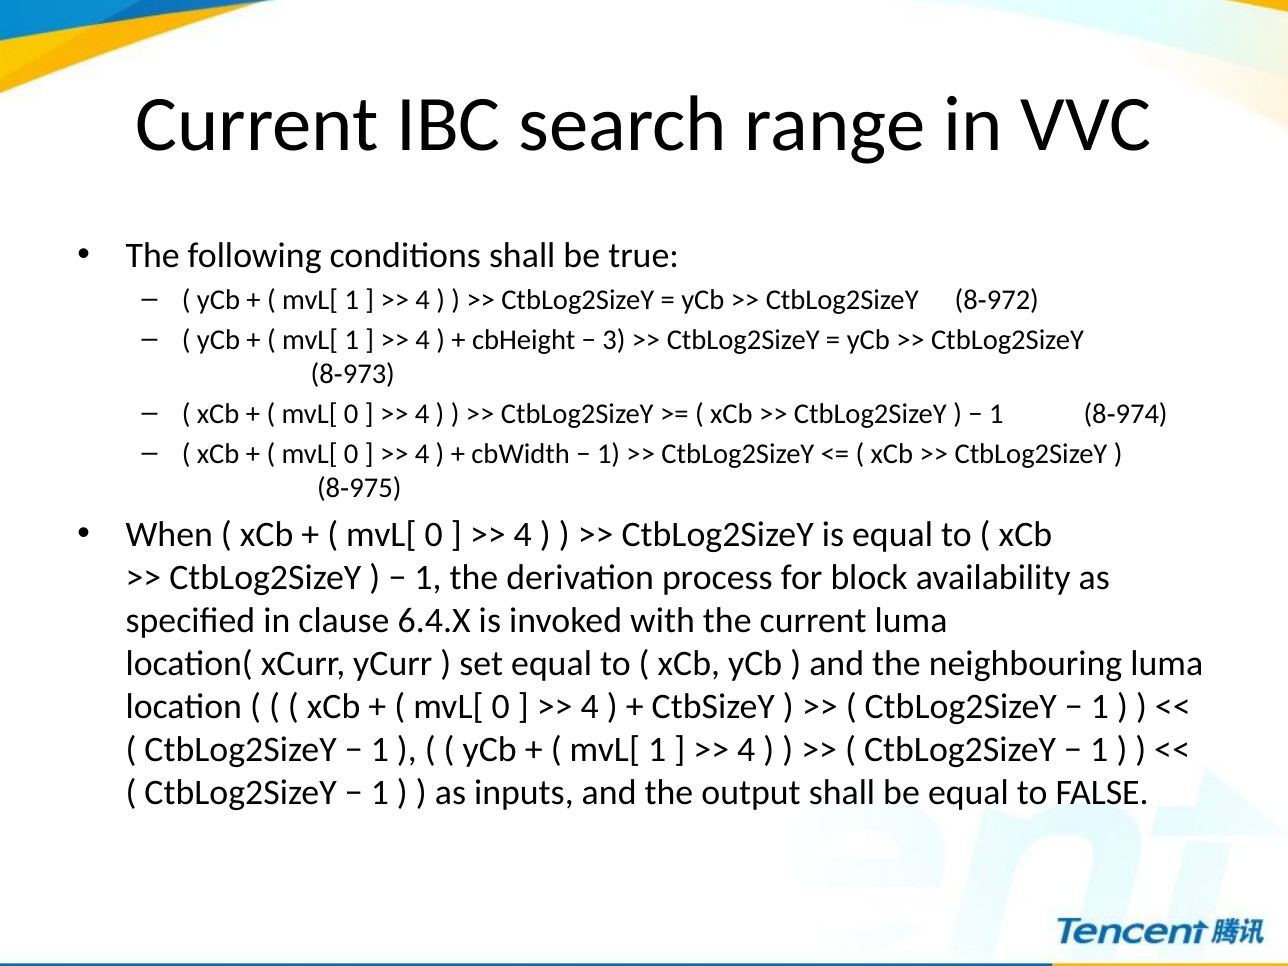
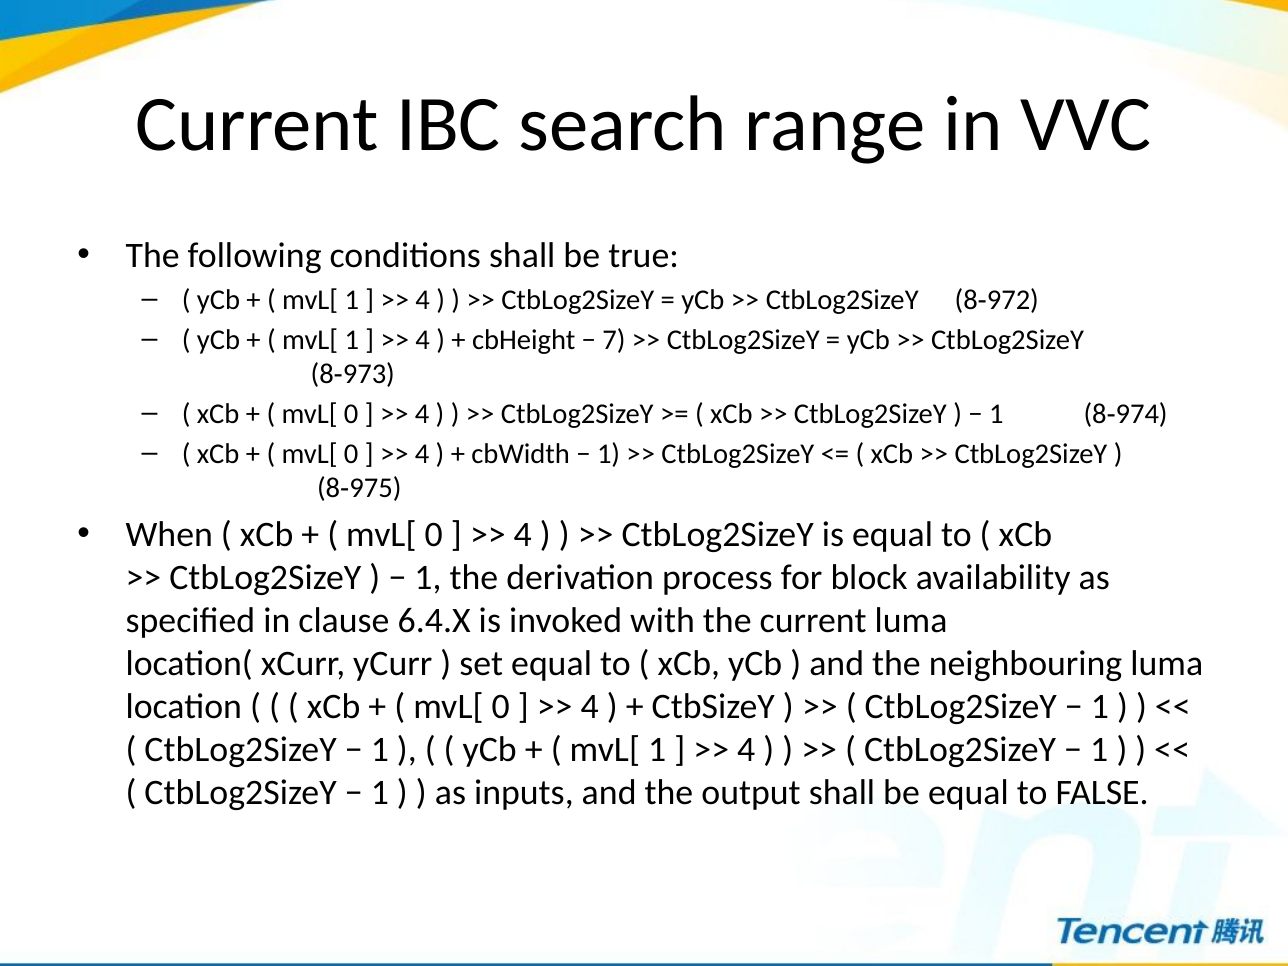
3: 3 -> 7
